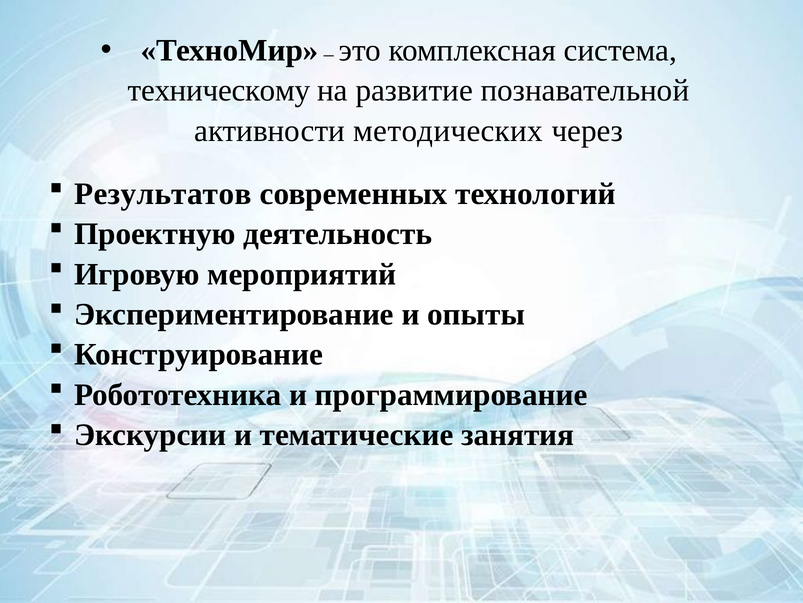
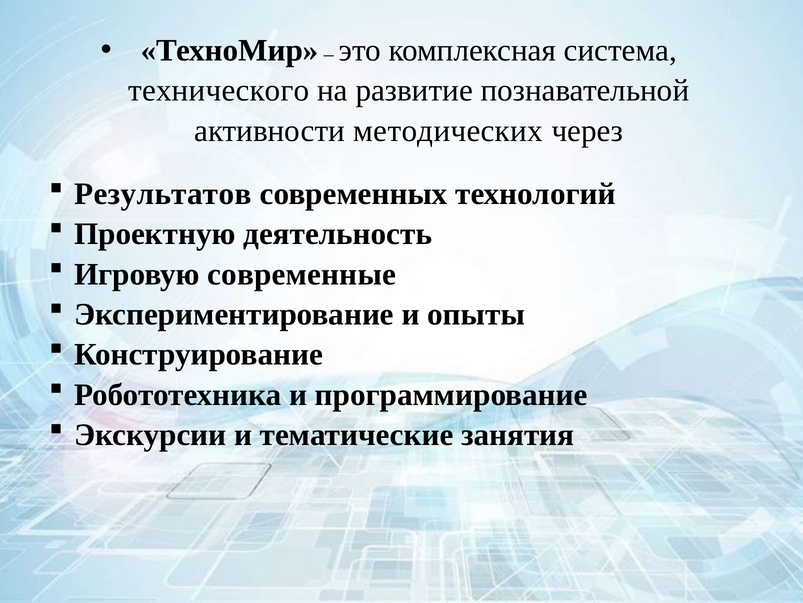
техническому: техническому -> технического
мероприятий: мероприятий -> современные
